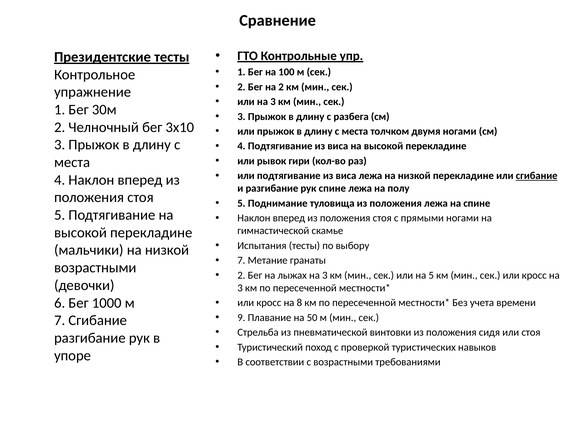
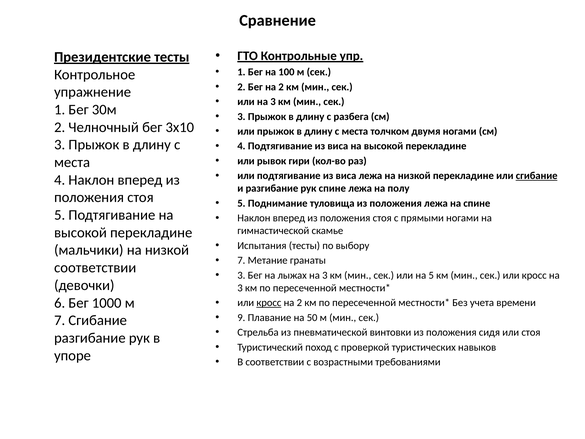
возрастными at (95, 268): возрастными -> соответствии
2 at (241, 275): 2 -> 3
кросс at (269, 303) underline: none -> present
8 at (299, 303): 8 -> 2
